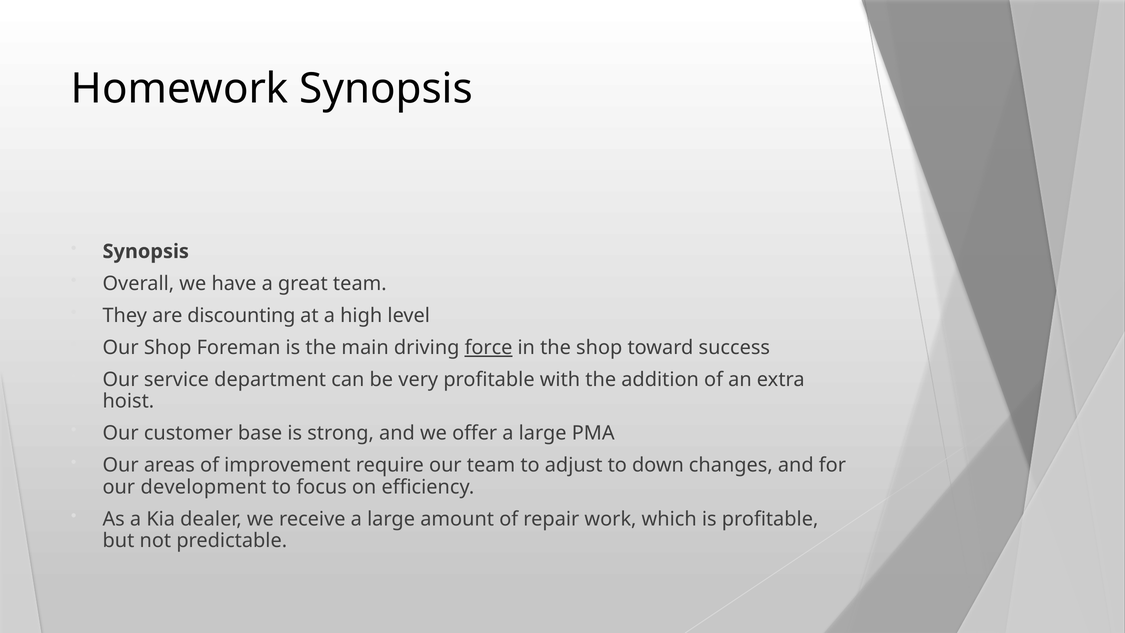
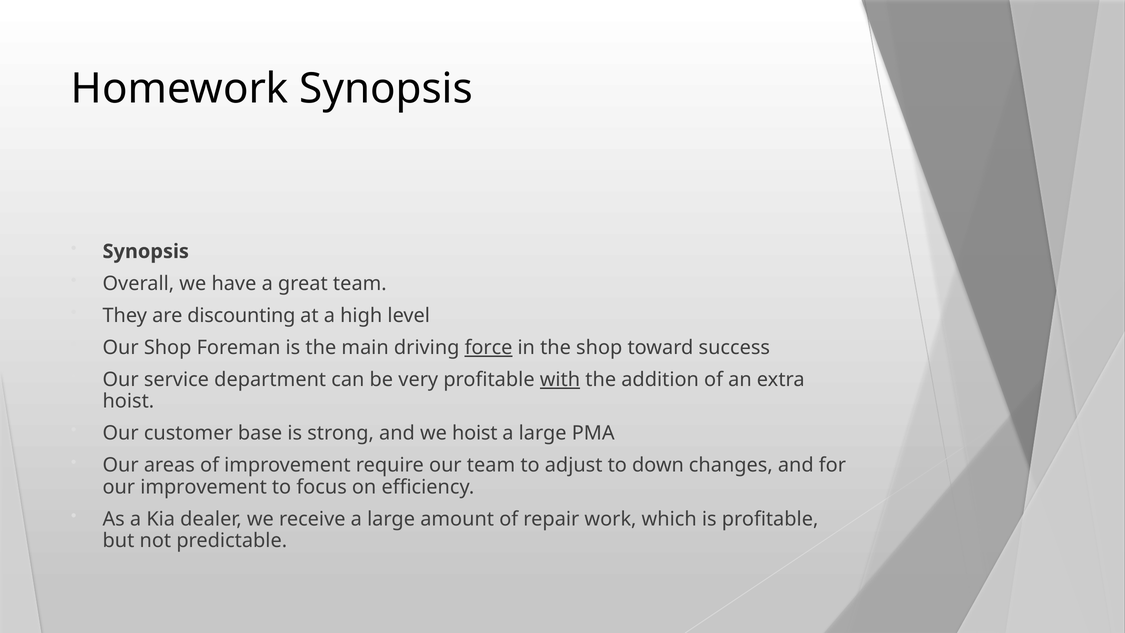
with underline: none -> present
we offer: offer -> hoist
our development: development -> improvement
